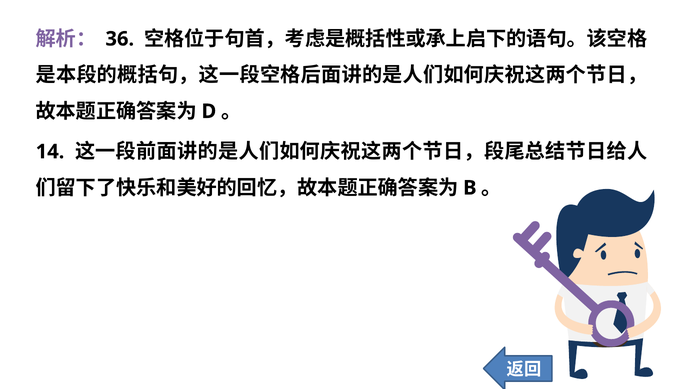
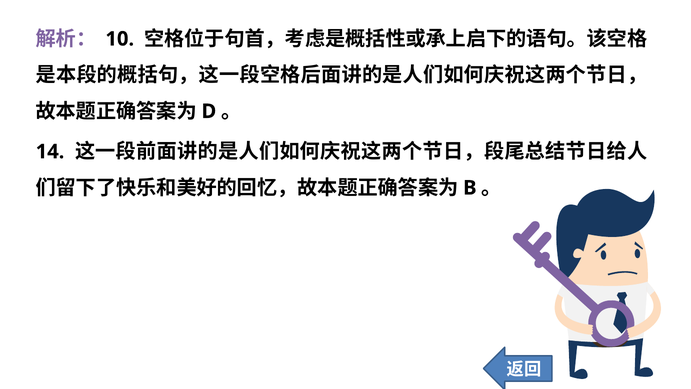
36: 36 -> 10
